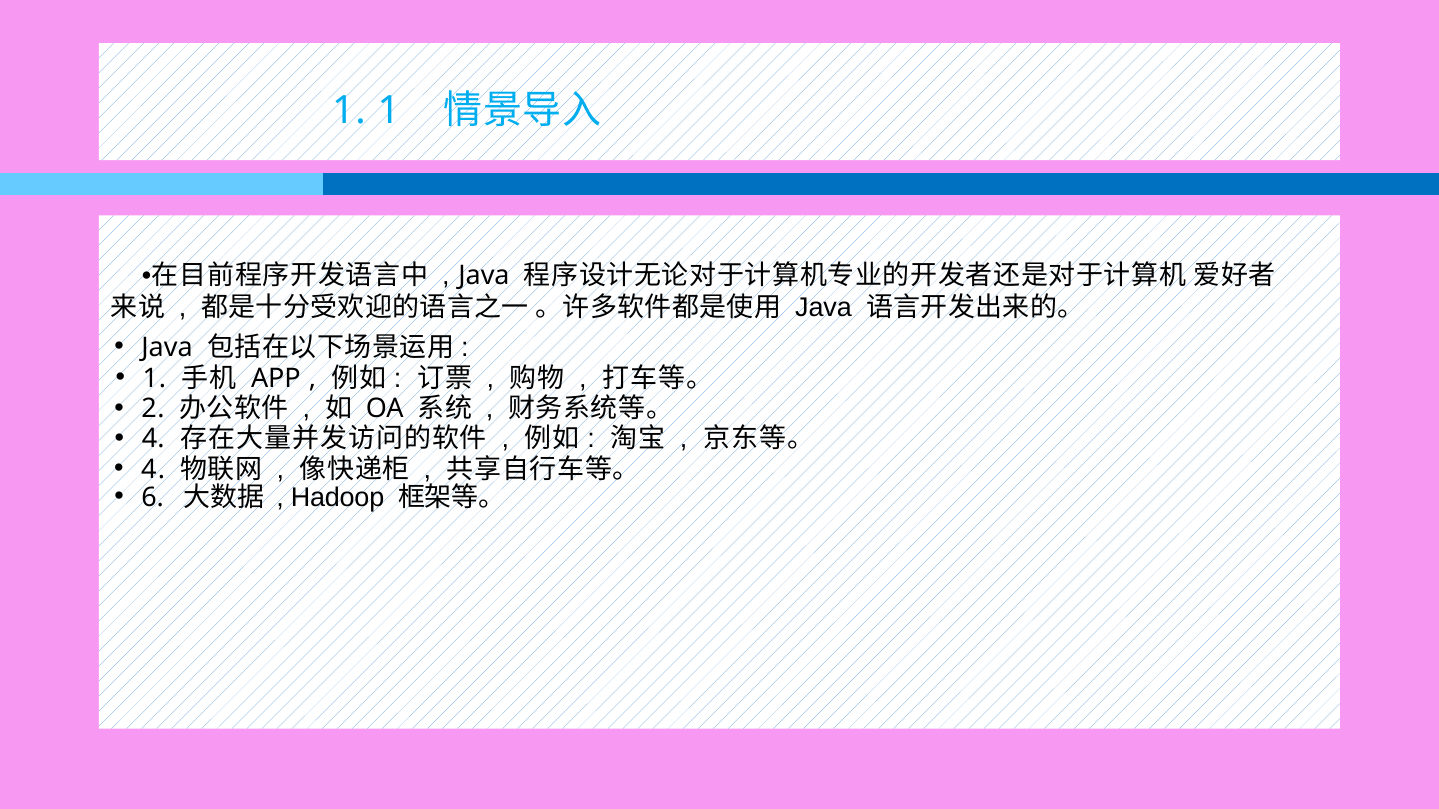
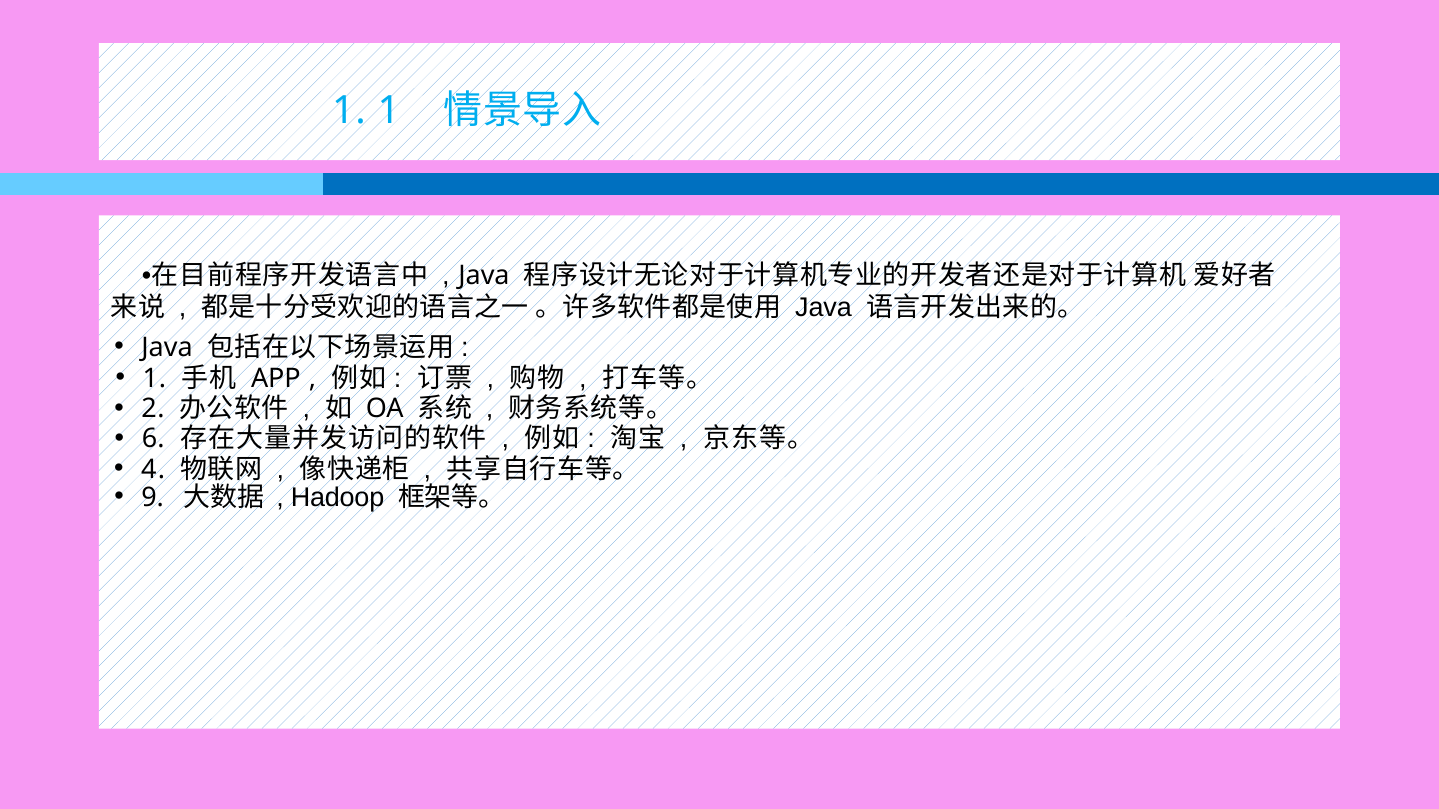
4 at (153, 439): 4 -> 6
6: 6 -> 9
